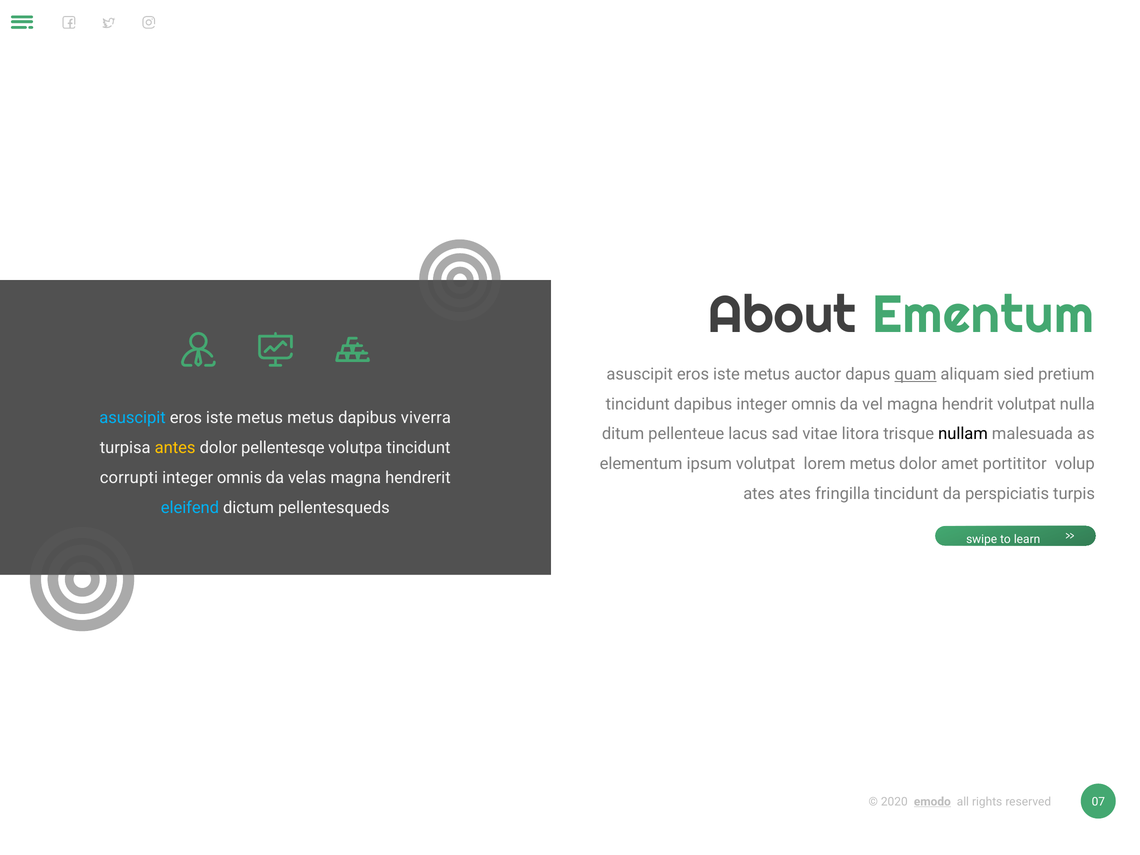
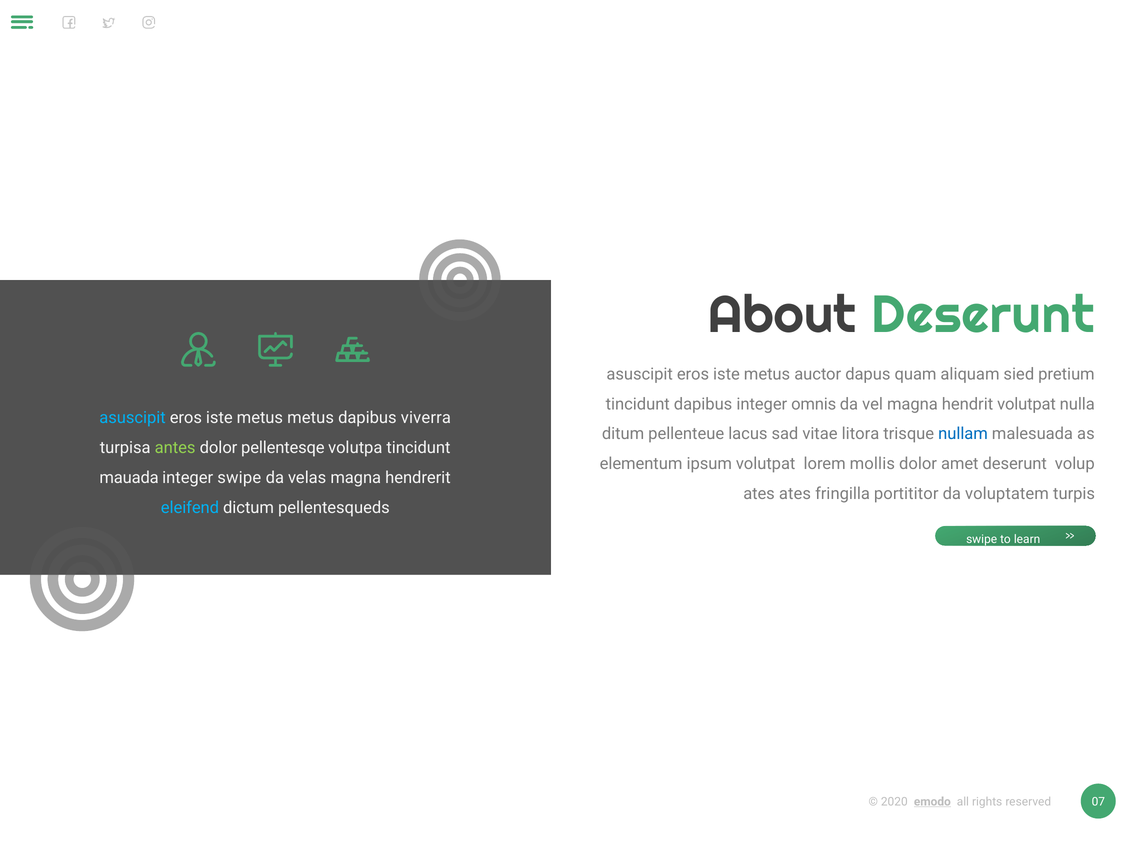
About Ementum: Ementum -> Deserunt
quam underline: present -> none
nullam colour: black -> blue
antes colour: yellow -> light green
lorem metus: metus -> mollis
amet portititor: portititor -> deserunt
corrupti: corrupti -> mauada
omnis at (239, 478): omnis -> swipe
fringilla tincidunt: tincidunt -> portititor
perspiciatis: perspiciatis -> voluptatem
